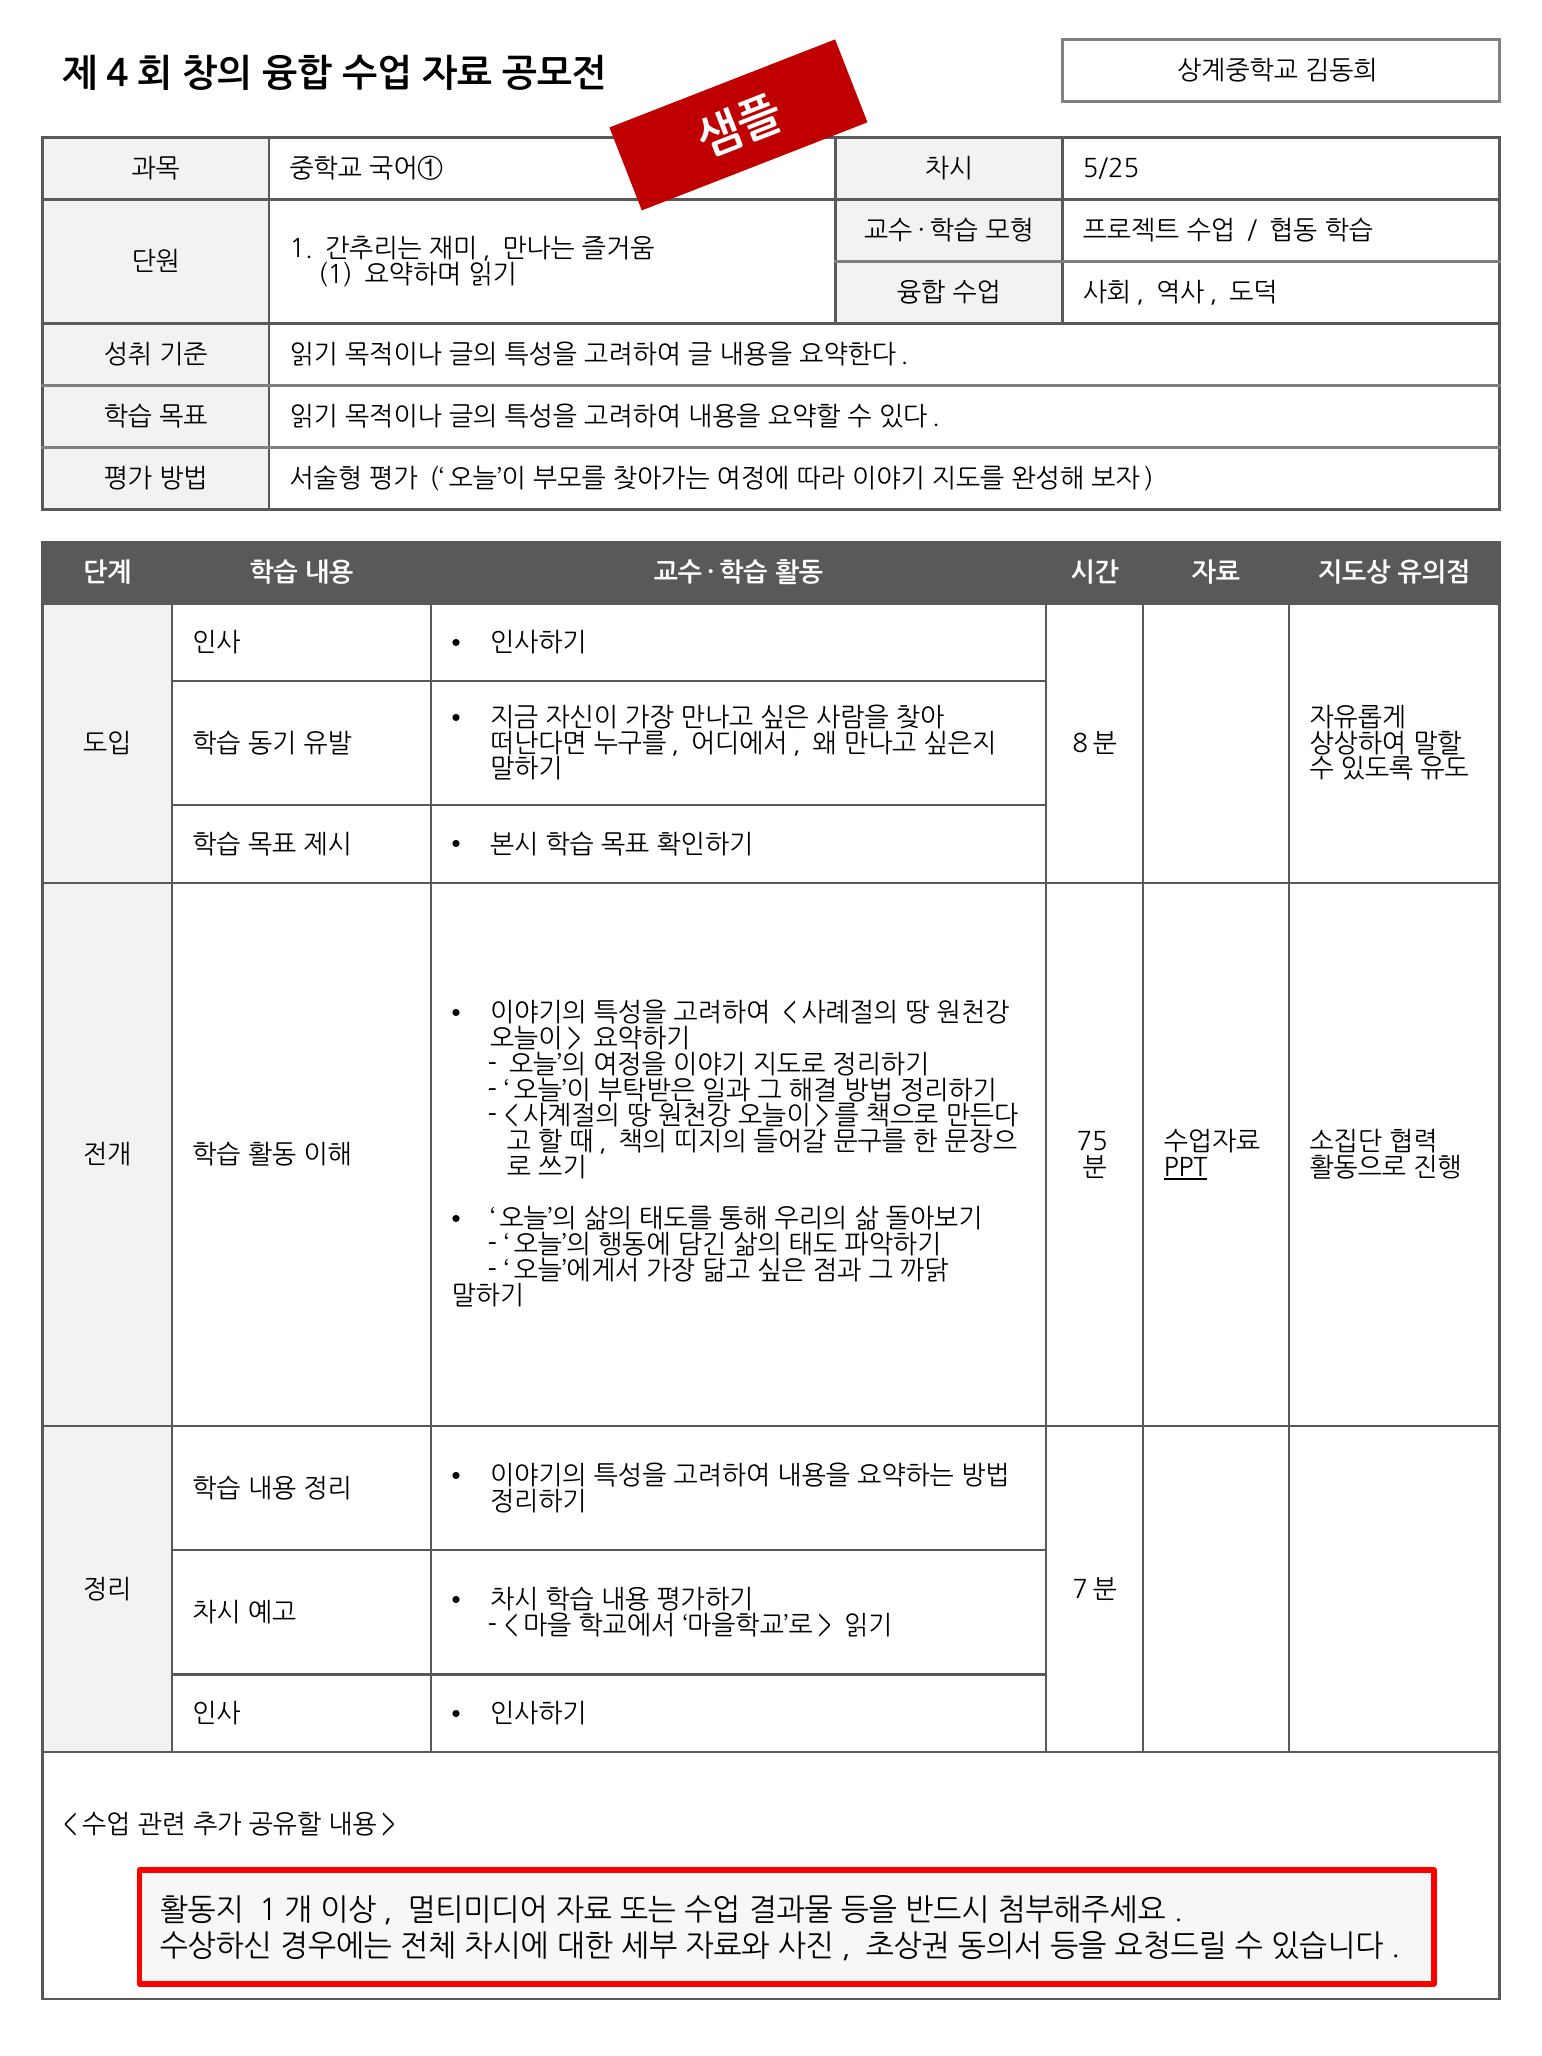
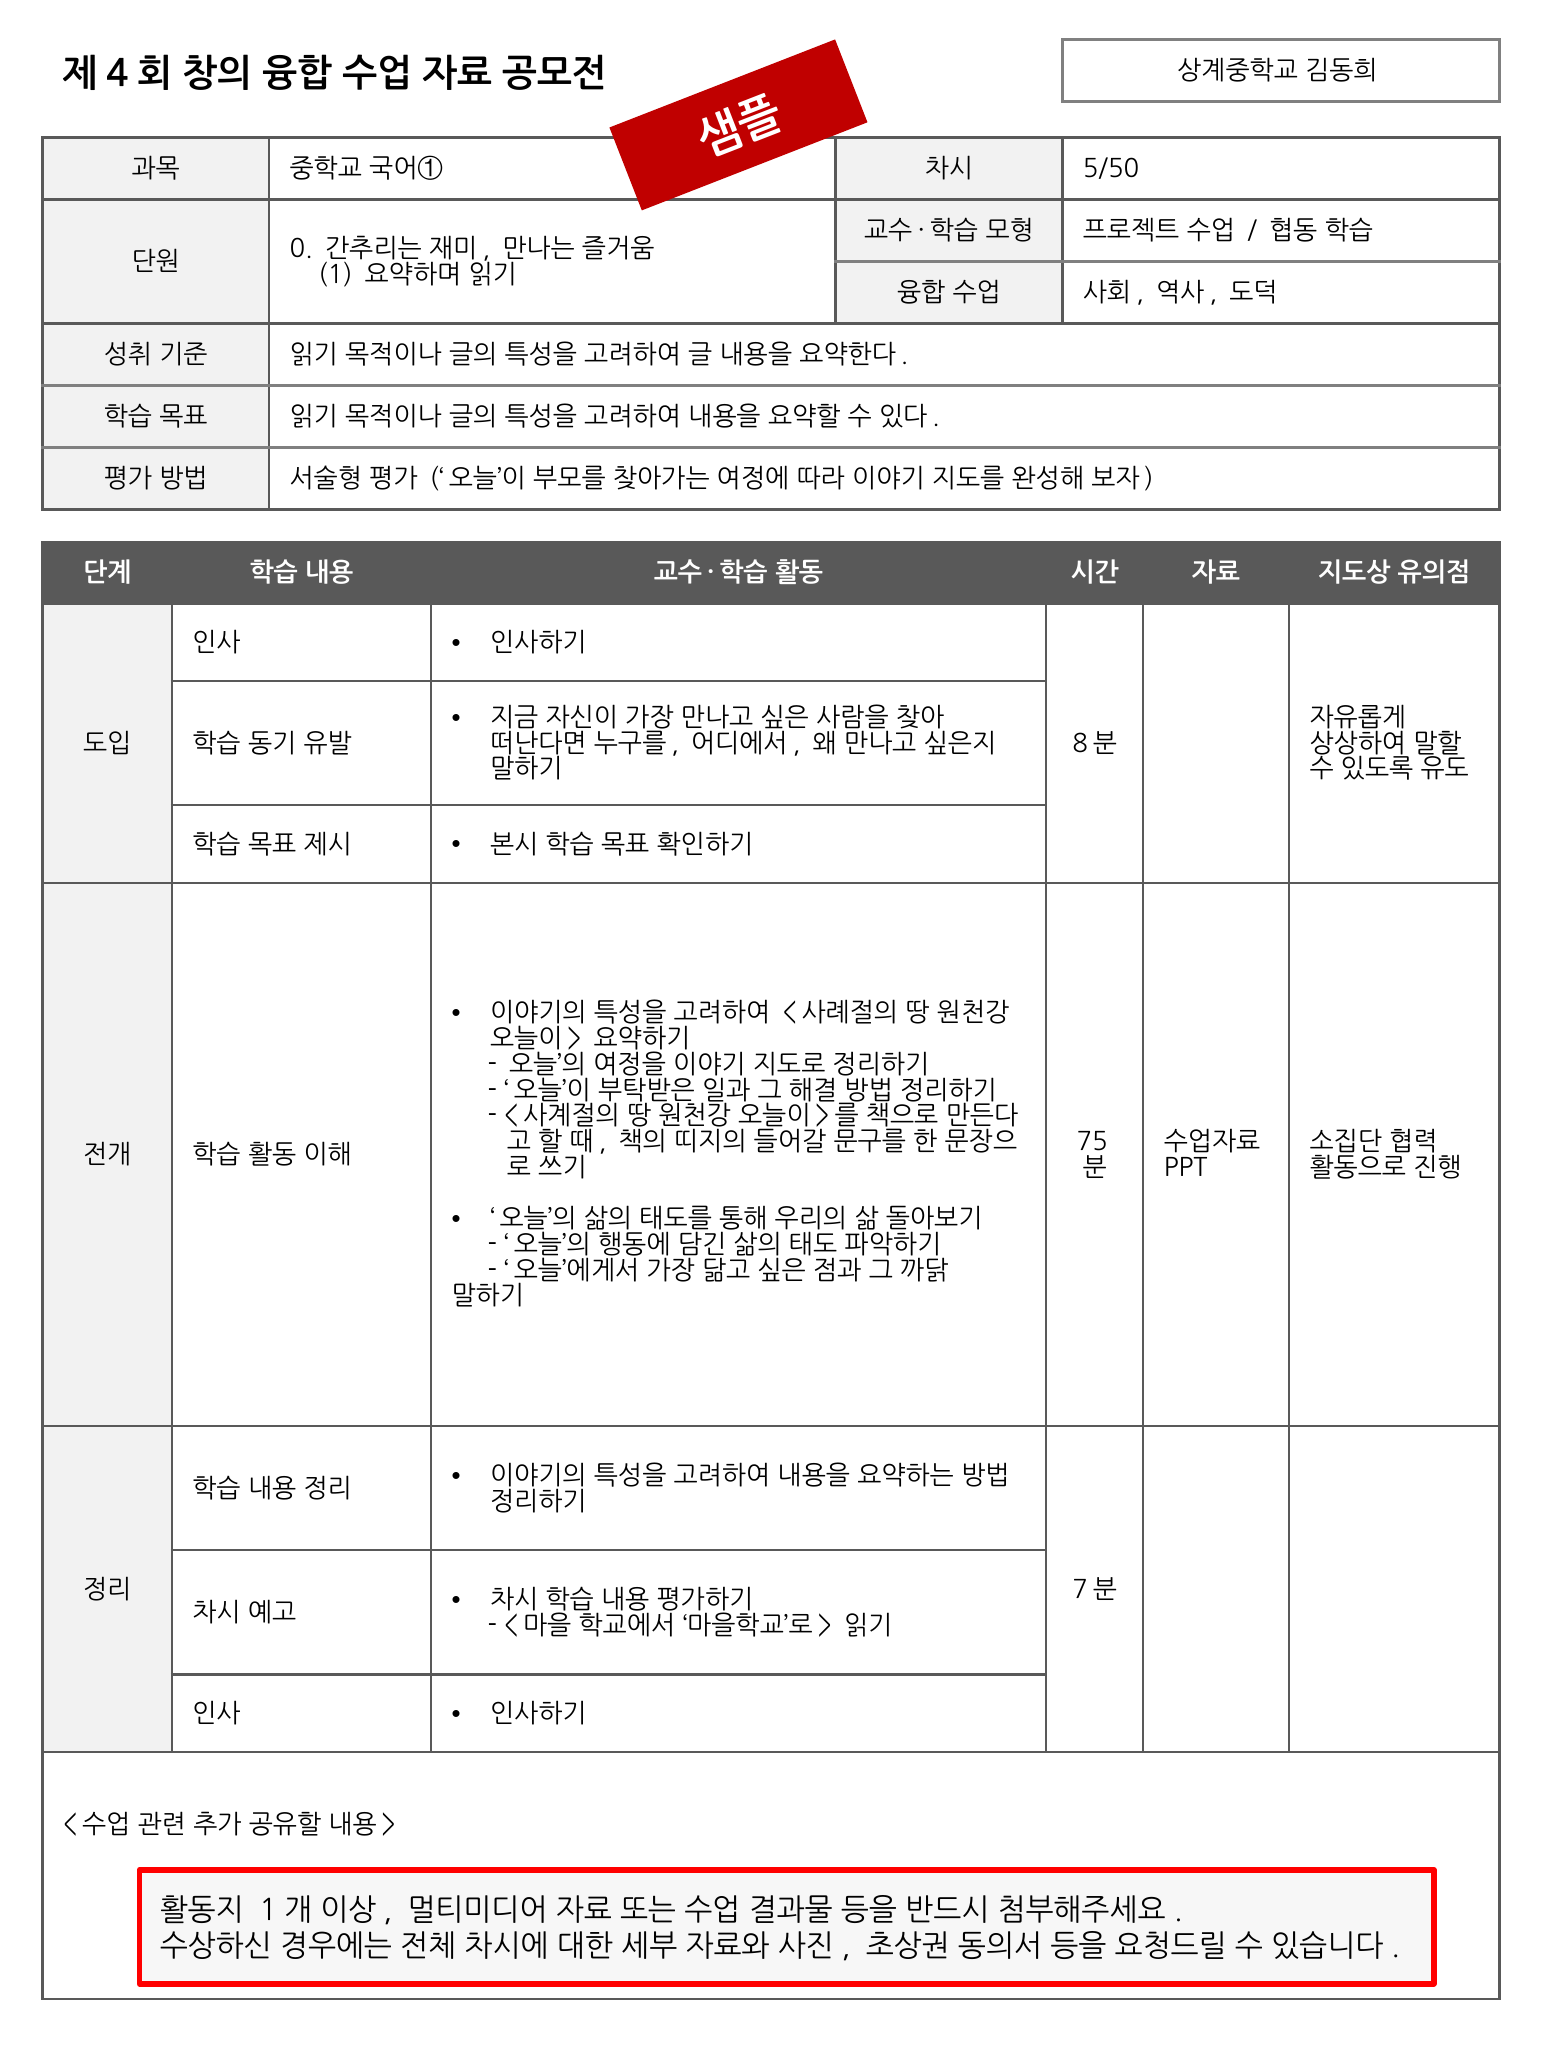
5/25: 5/25 -> 5/50
1 at (301, 249): 1 -> 0
PPT underline: present -> none
